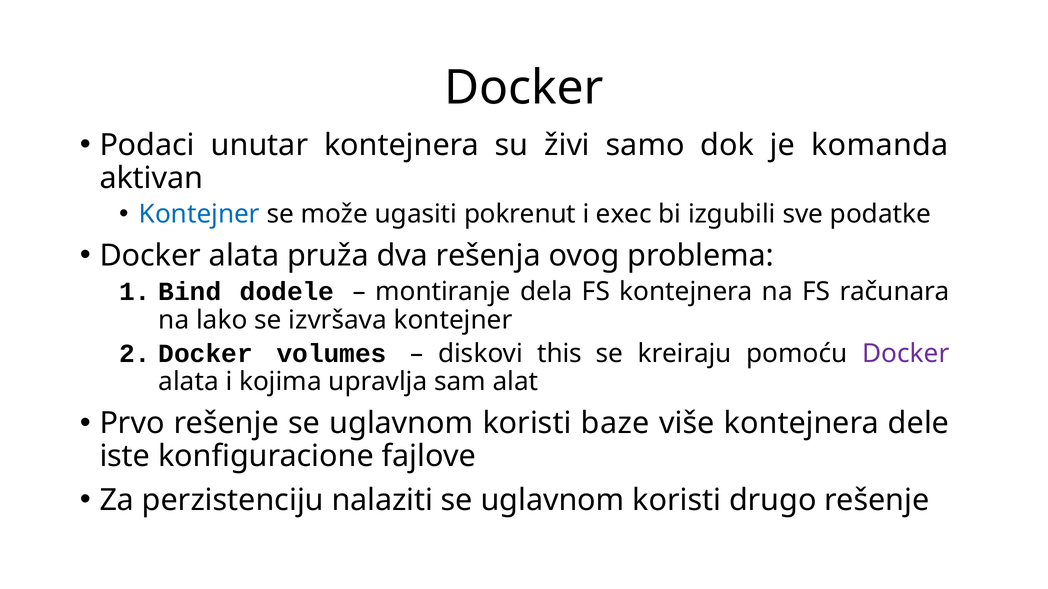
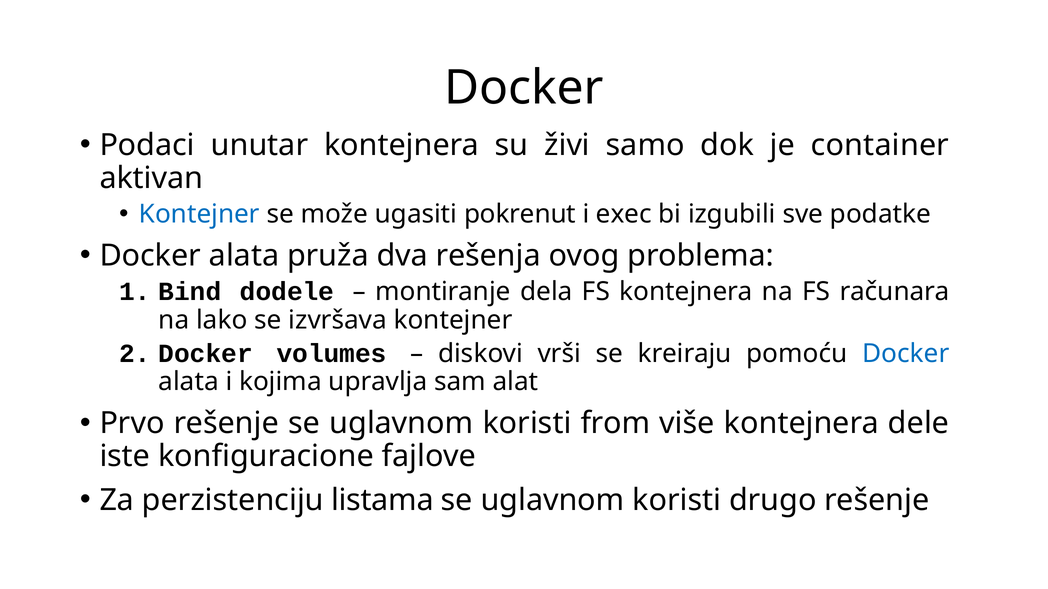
komanda: komanda -> container
this: this -> vrši
Docker at (906, 354) colour: purple -> blue
baze: baze -> from
nalaziti: nalaziti -> listama
